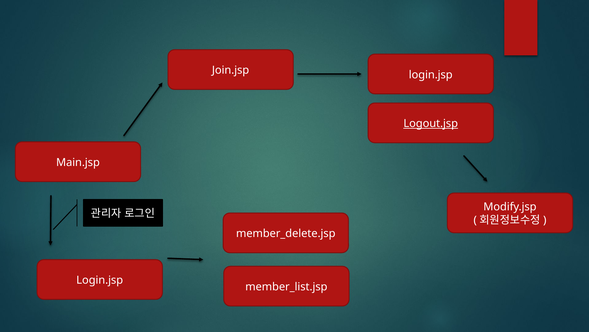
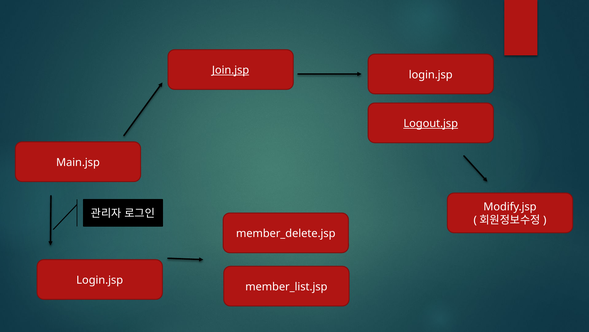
Join.jsp underline: none -> present
